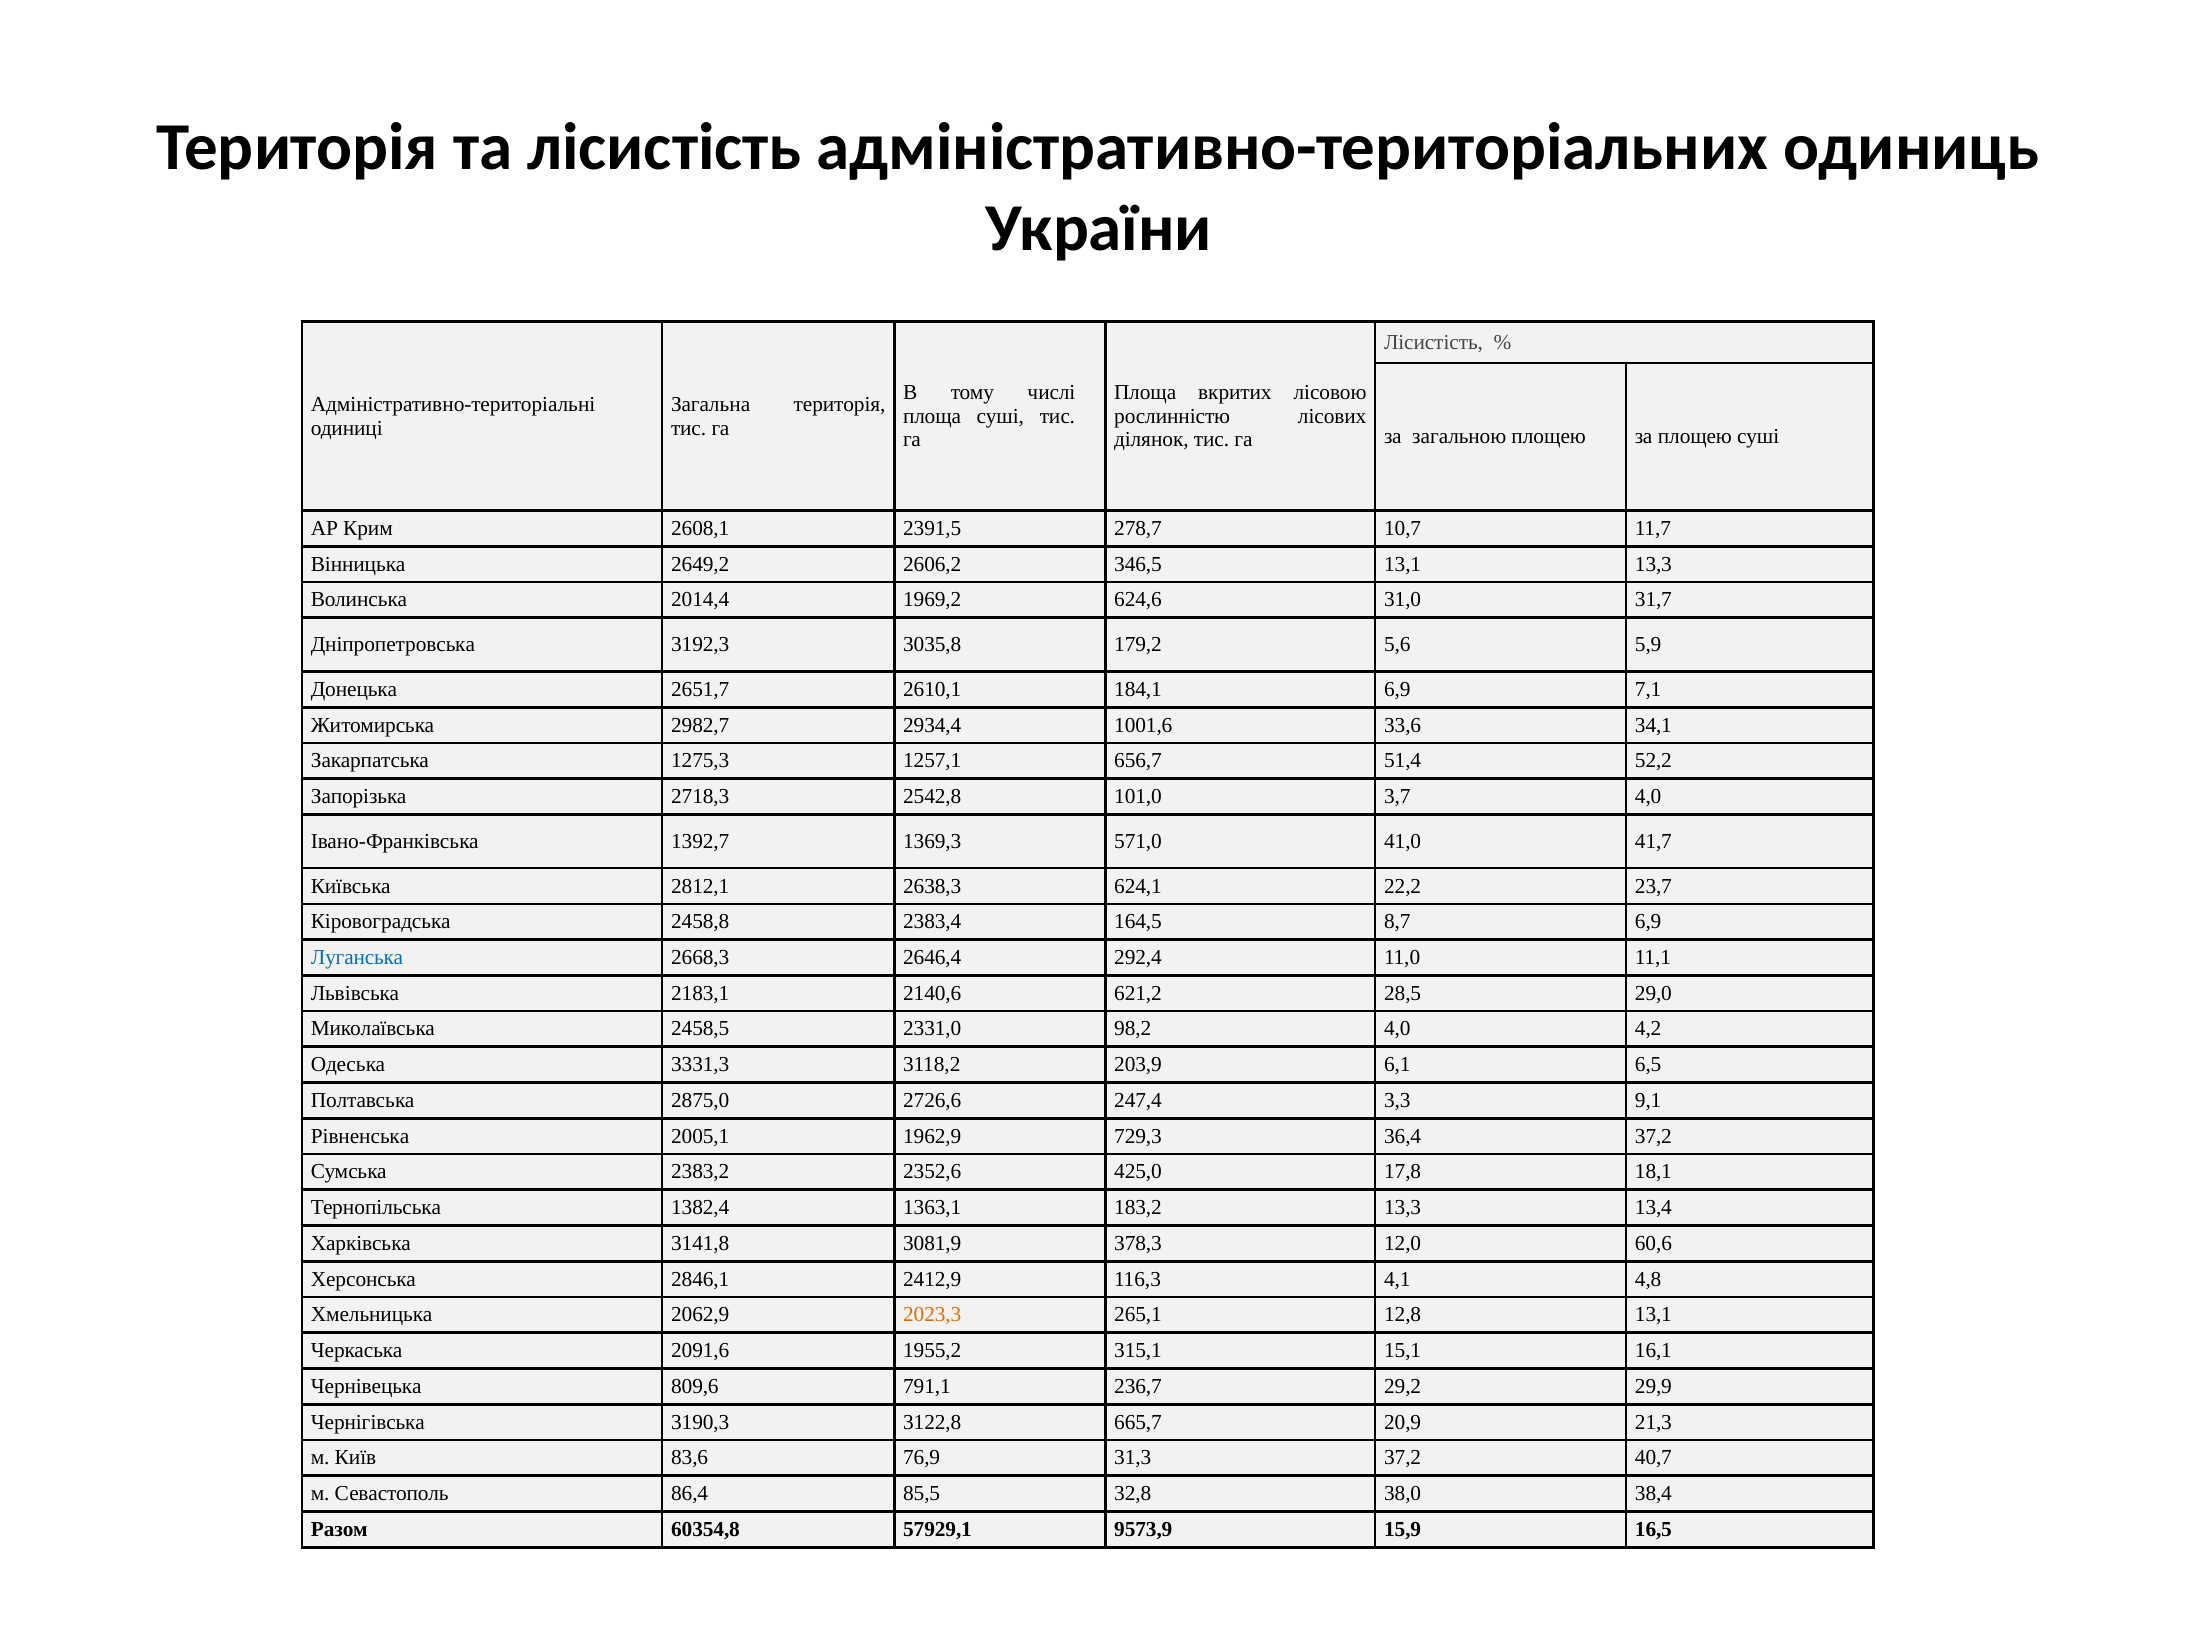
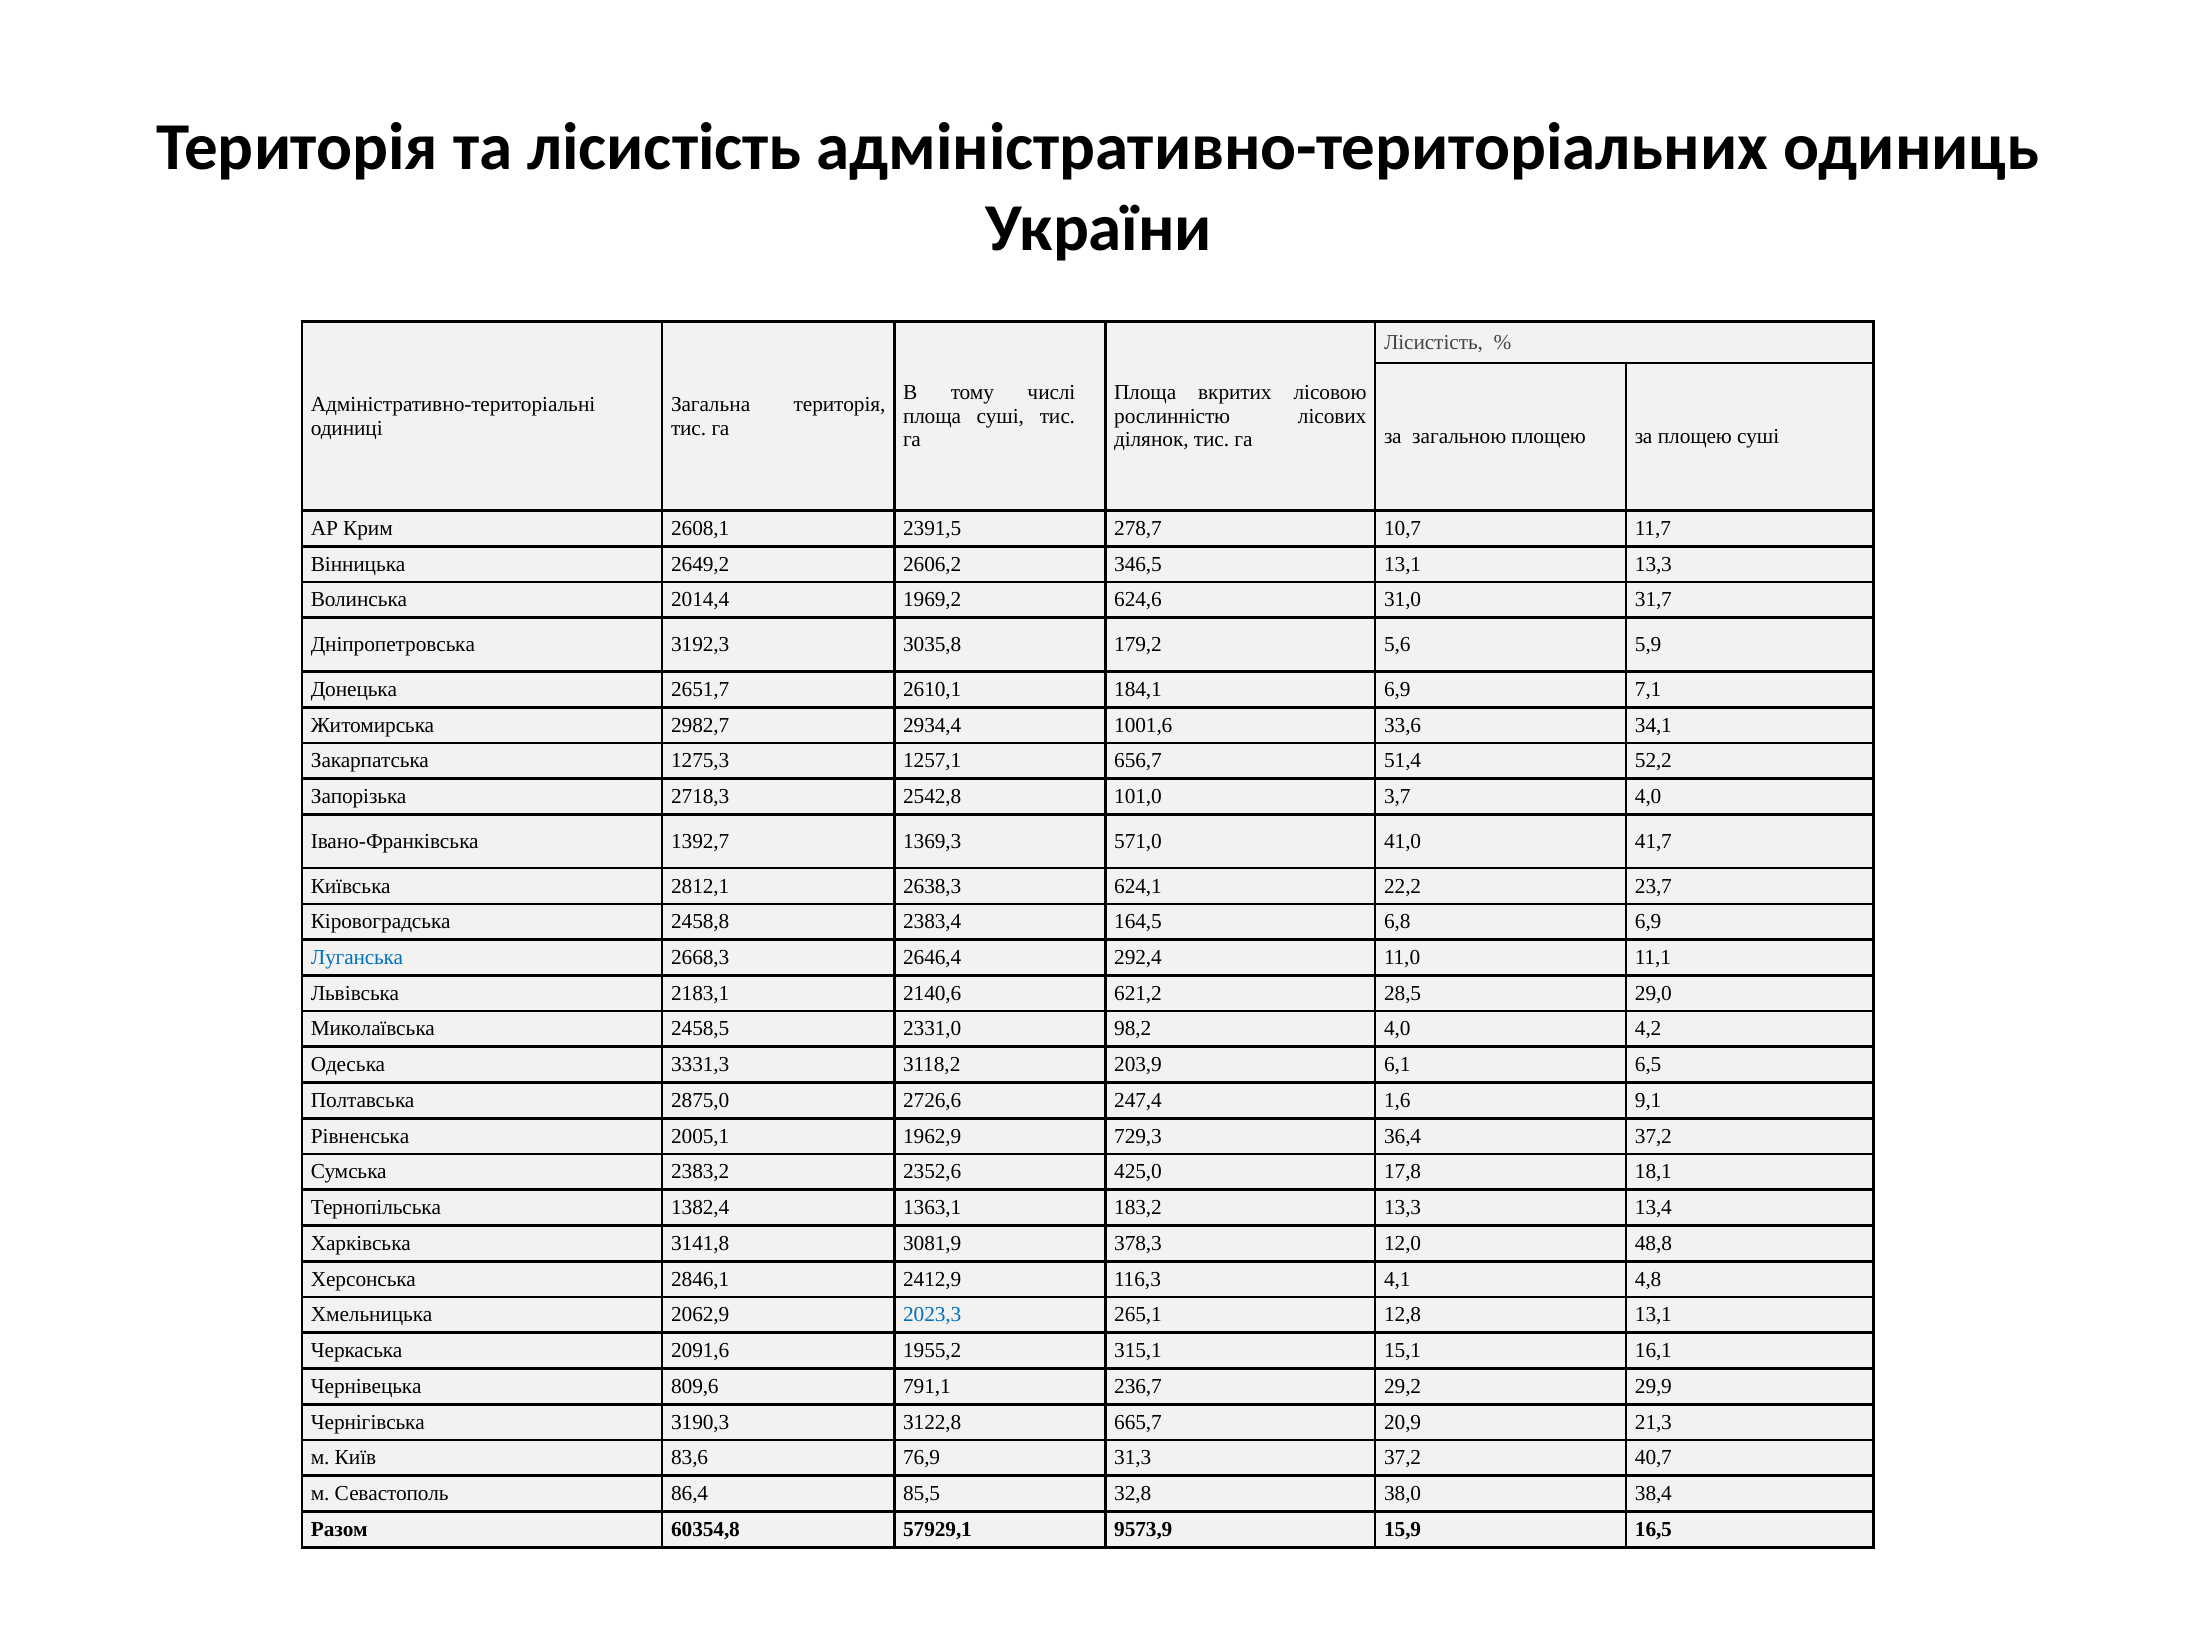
8,7: 8,7 -> 6,8
3,3: 3,3 -> 1,6
60,6: 60,6 -> 48,8
2023,3 colour: orange -> blue
